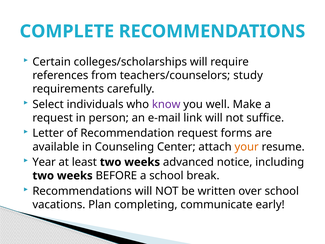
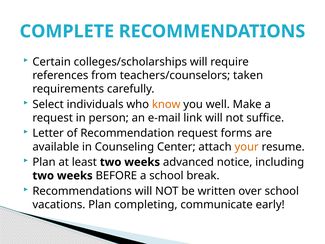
study: study -> taken
know colour: purple -> orange
Year at (44, 162): Year -> Plan
